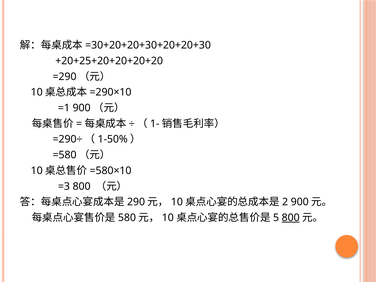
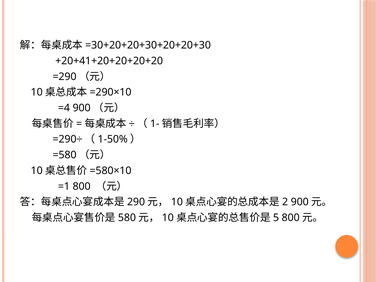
+20+25+20+20+20+20: +20+25+20+20+20+20 -> +20+41+20+20+20+20
=1: =1 -> =4
=3: =3 -> =1
800 at (291, 218) underline: present -> none
